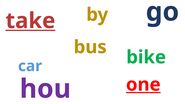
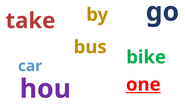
take underline: present -> none
